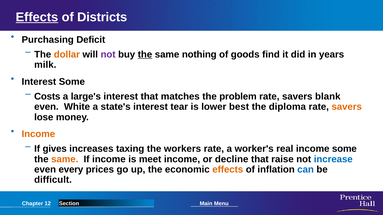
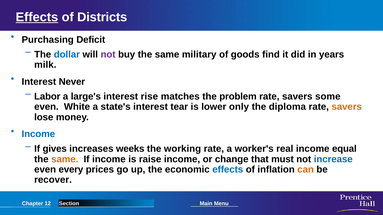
dollar colour: orange -> blue
the at (145, 55) underline: present -> none
nothing: nothing -> military
Interest Some: Some -> Never
Costs: Costs -> Labor
interest that: that -> rise
blank: blank -> some
best: best -> only
Income at (38, 134) colour: orange -> blue
taxing: taxing -> weeks
workers: workers -> working
income some: some -> equal
meet: meet -> raise
decline: decline -> change
raise: raise -> must
effects at (228, 170) colour: orange -> blue
can colour: blue -> orange
difficult: difficult -> recover
